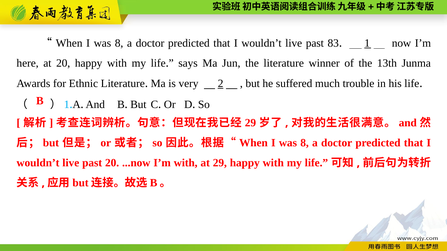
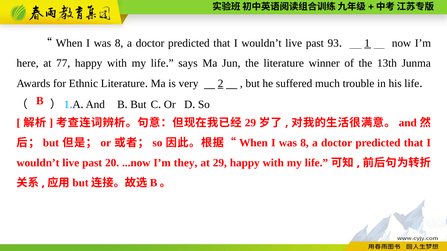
83: 83 -> 93
at 20: 20 -> 77
I’m with: with -> they
